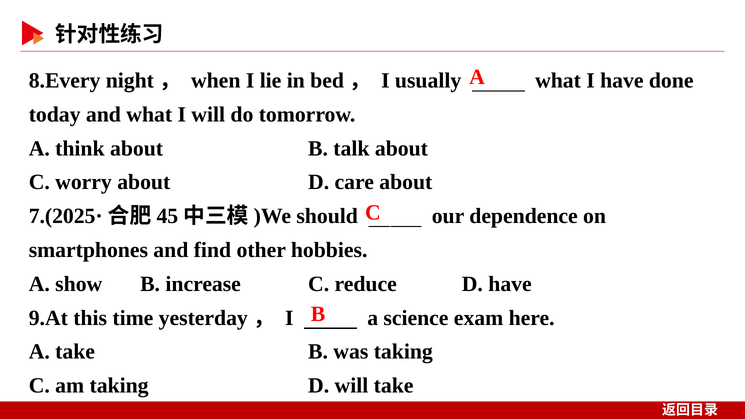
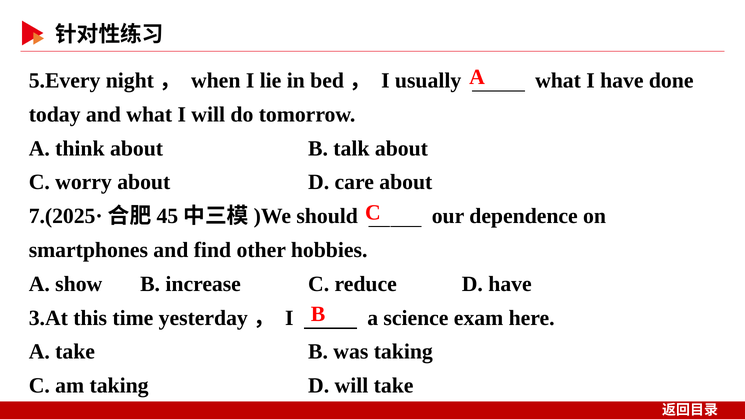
8.Every: 8.Every -> 5.Every
9.At: 9.At -> 3.At
